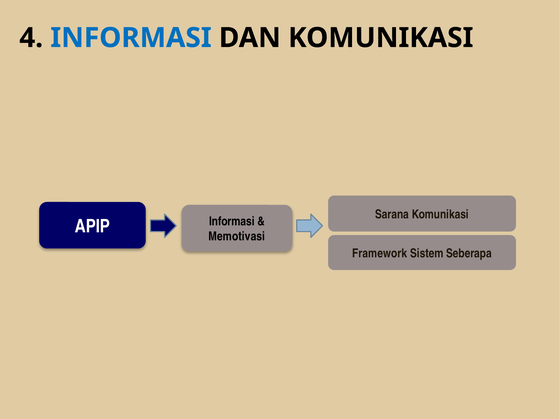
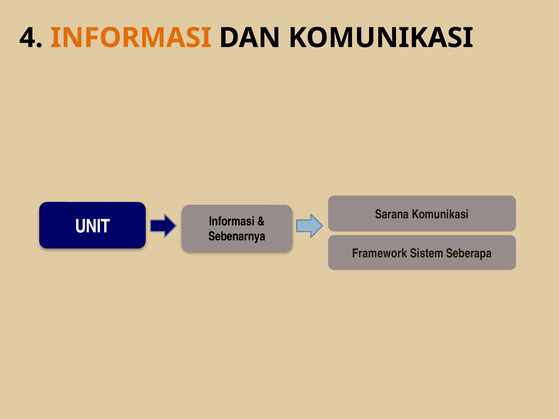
INFORMASI at (131, 38) colour: blue -> orange
APIP: APIP -> UNIT
Memotivasi: Memotivasi -> Sebenarnya
